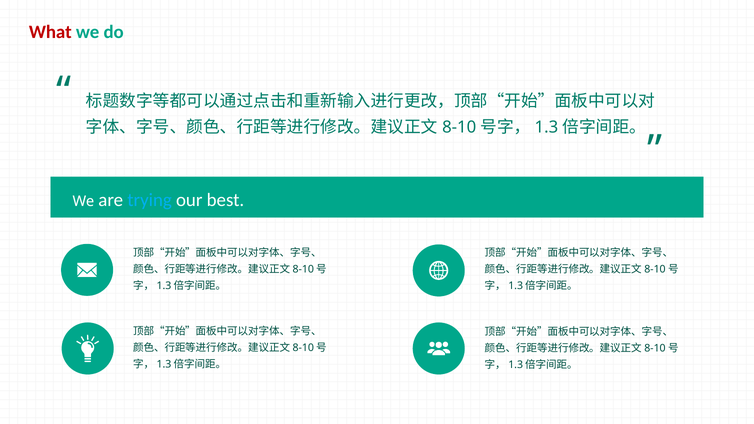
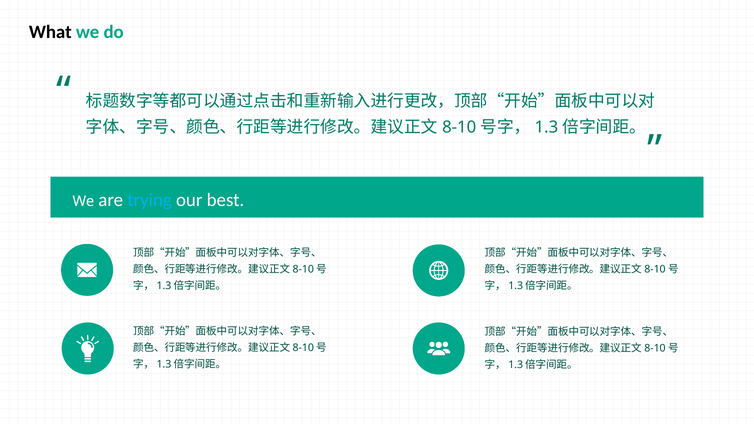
What colour: red -> black
